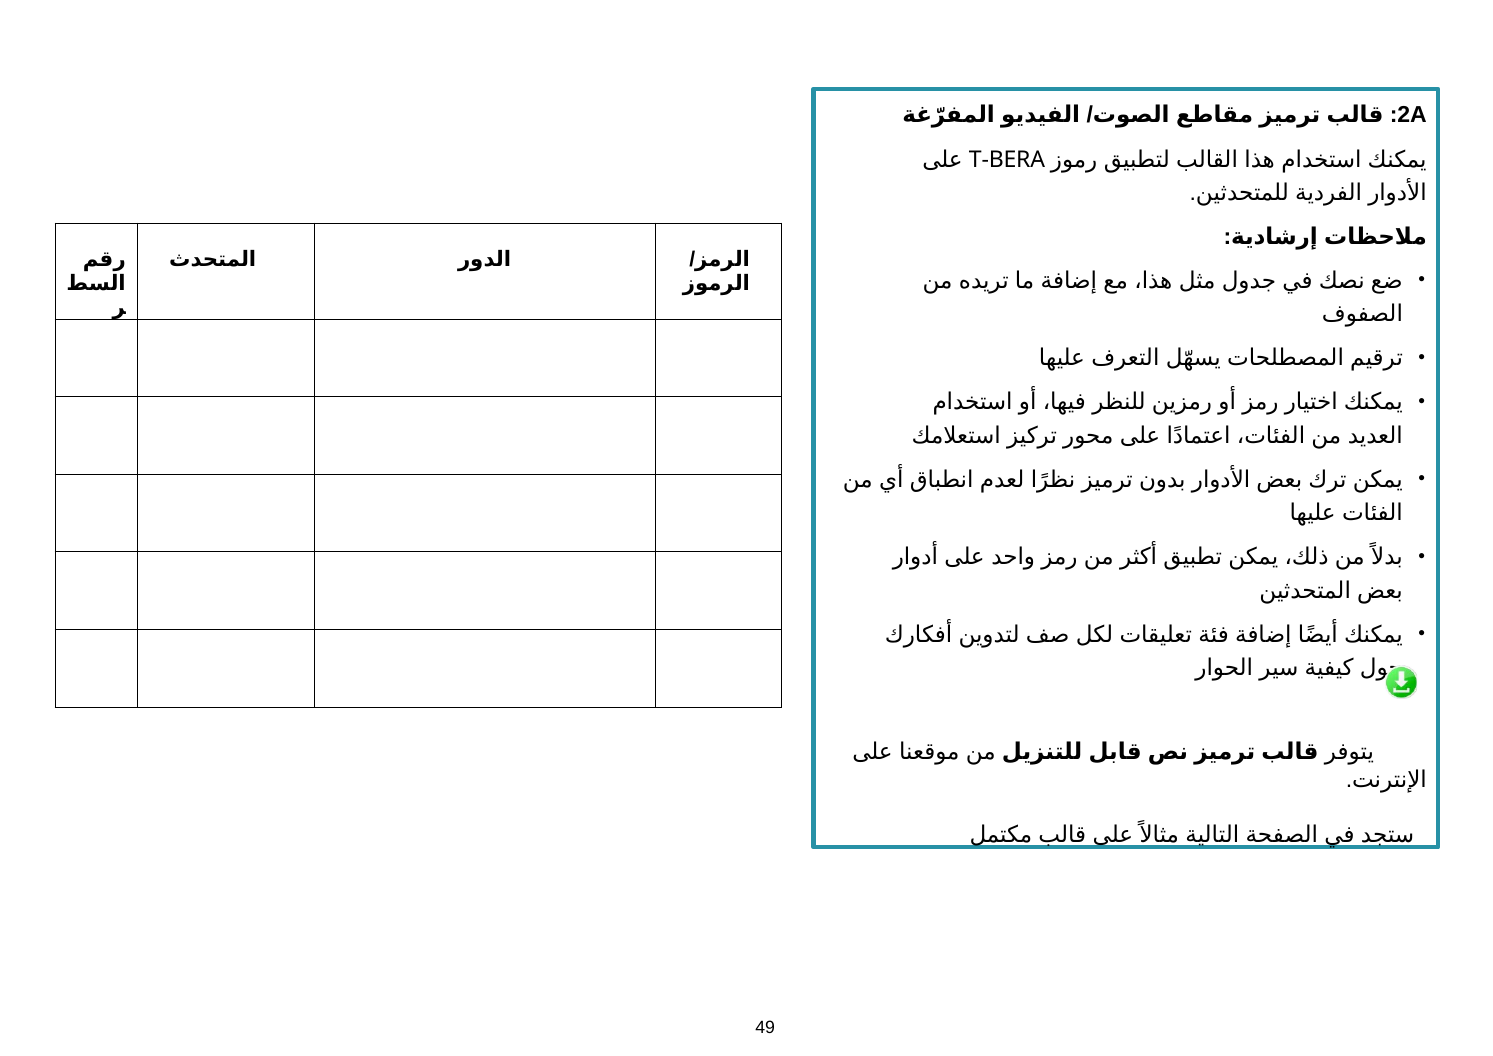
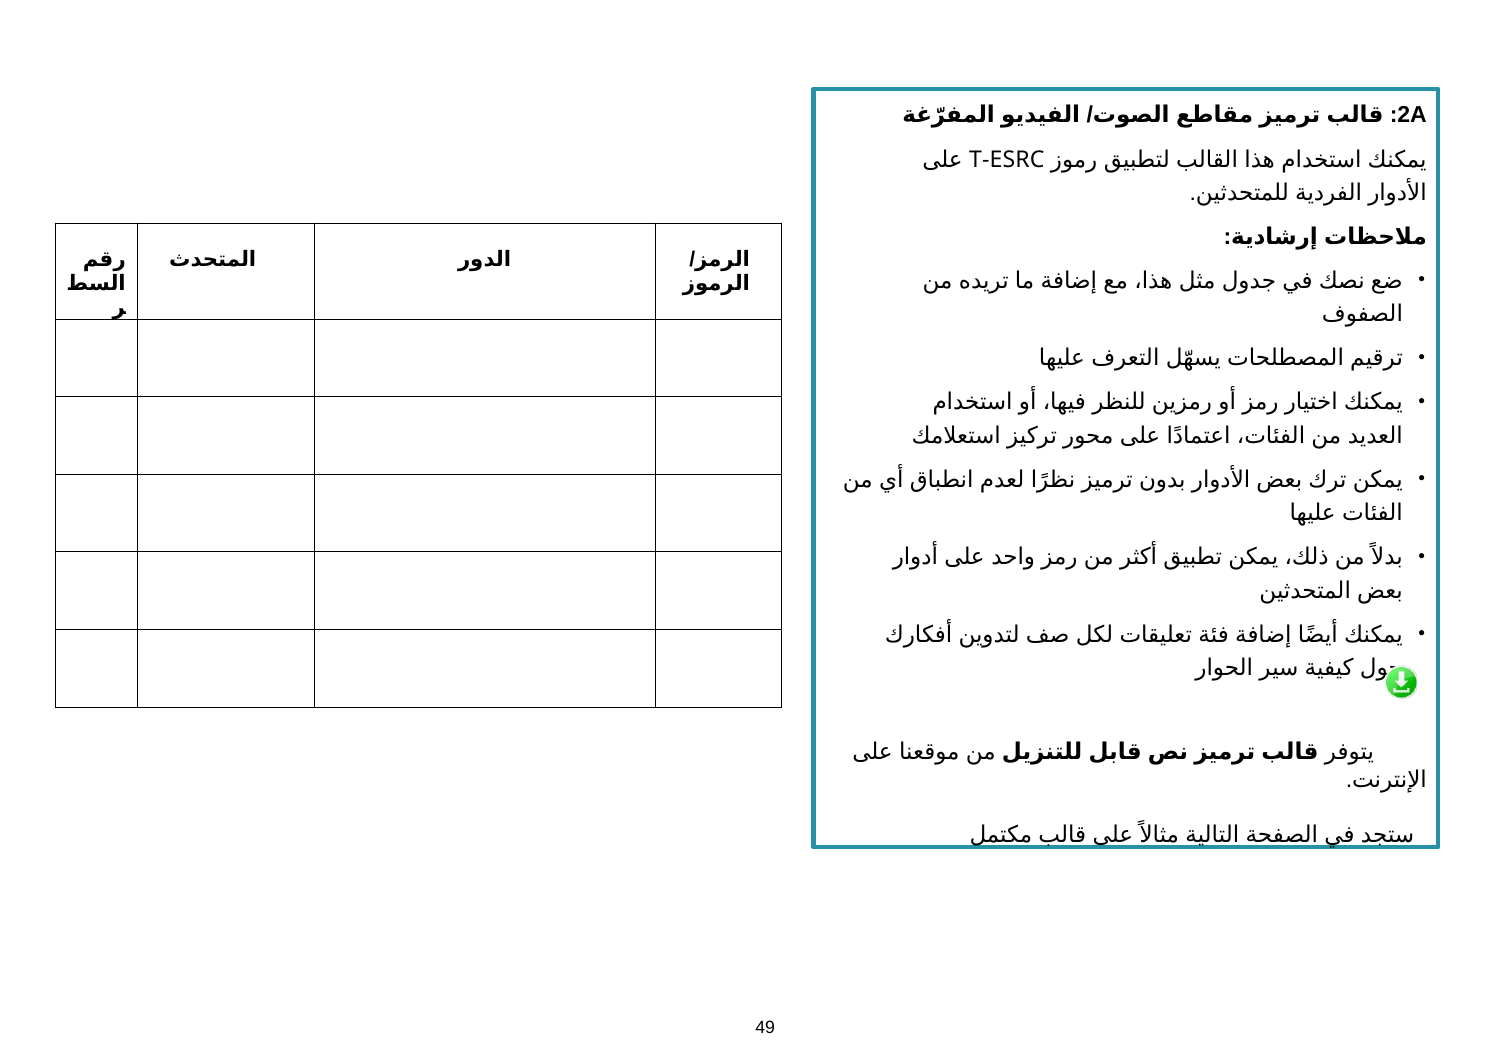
T-BERA: T-BERA -> T-ESRC
